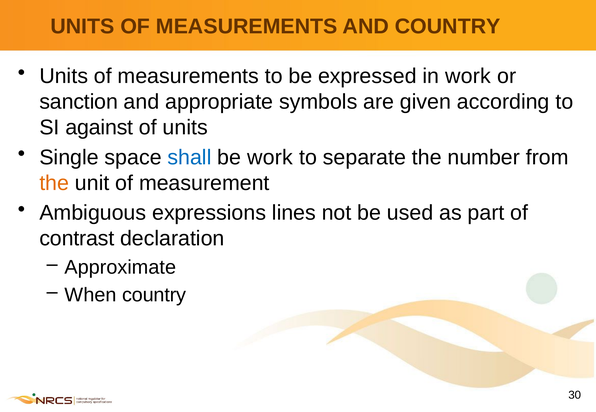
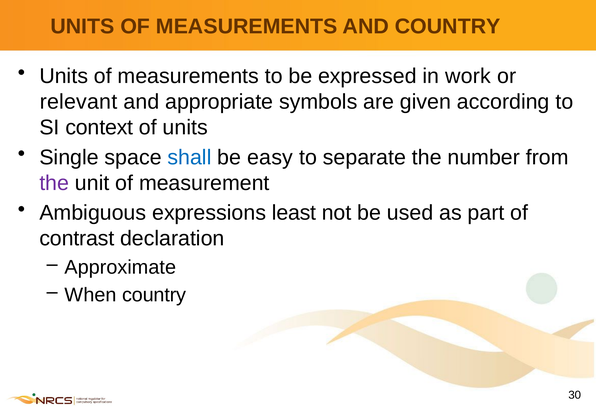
sanction: sanction -> relevant
against: against -> context
be work: work -> easy
the at (54, 183) colour: orange -> purple
lines: lines -> least
